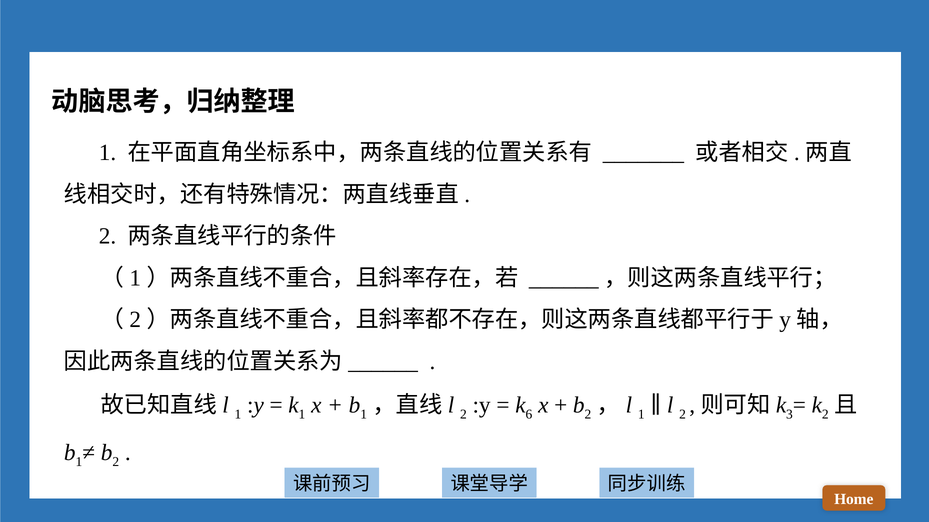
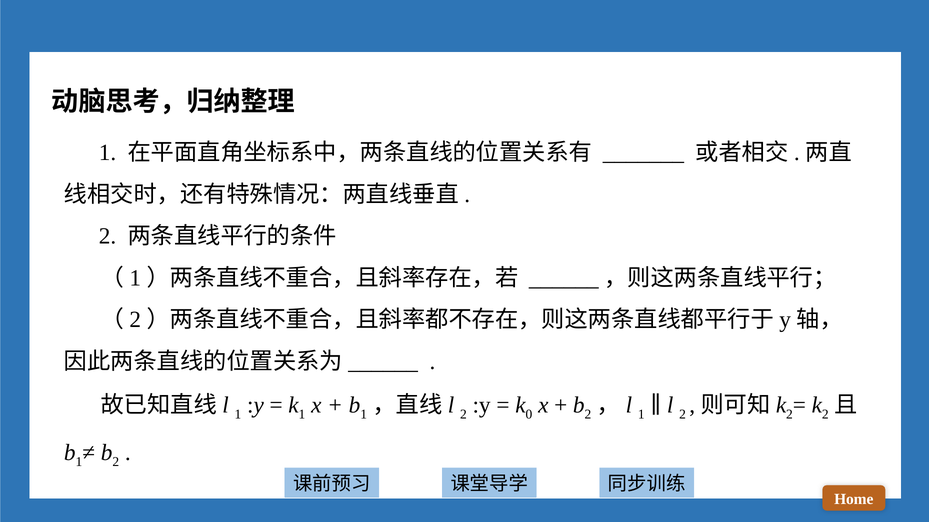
6: 6 -> 0
3 at (789, 415): 3 -> 2
